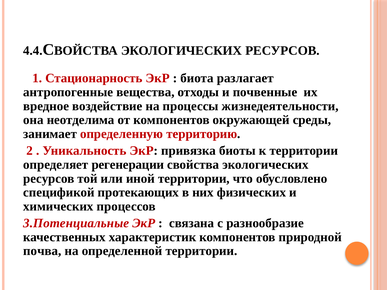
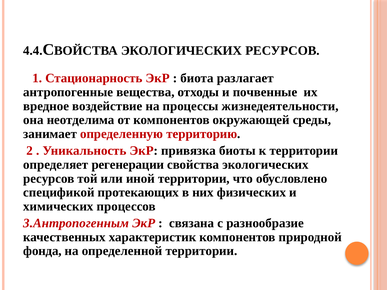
3.Потенциальные: 3.Потенциальные -> 3.Антропогенным
почва: почва -> фонда
